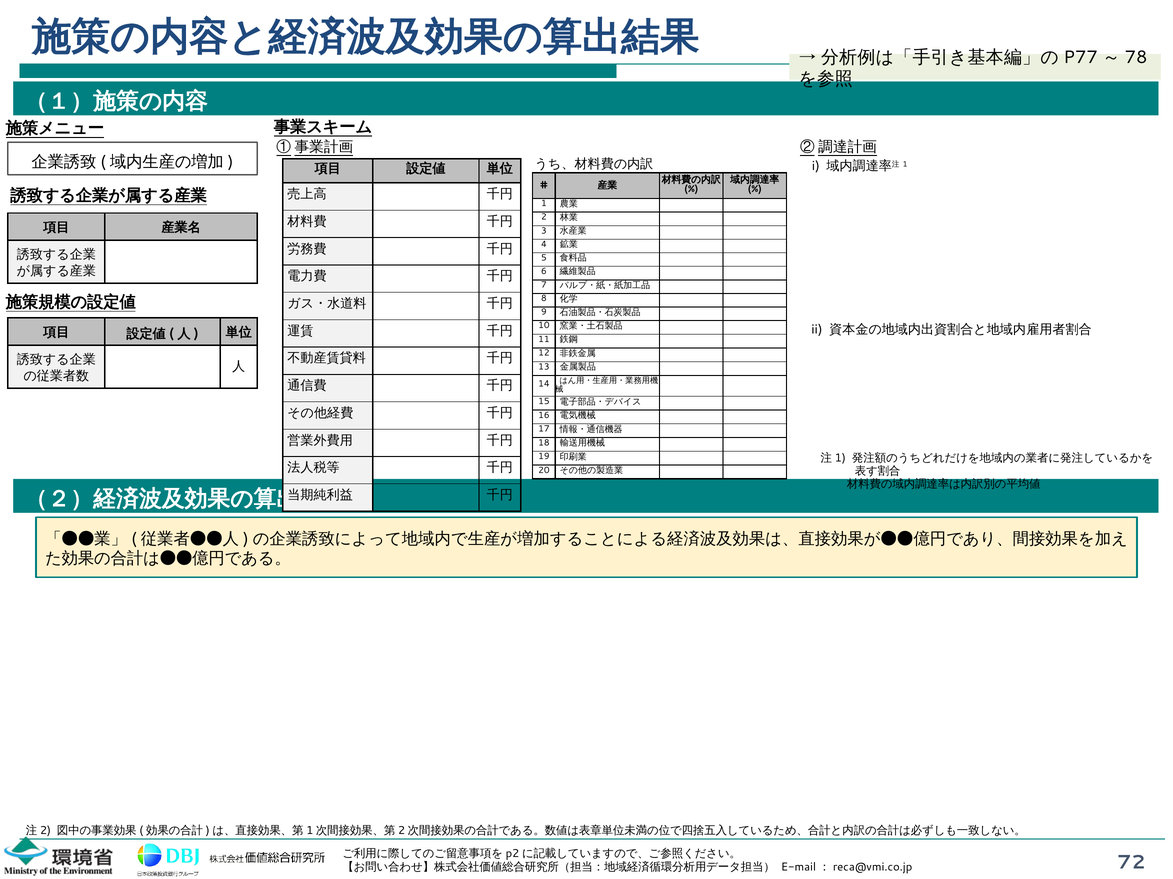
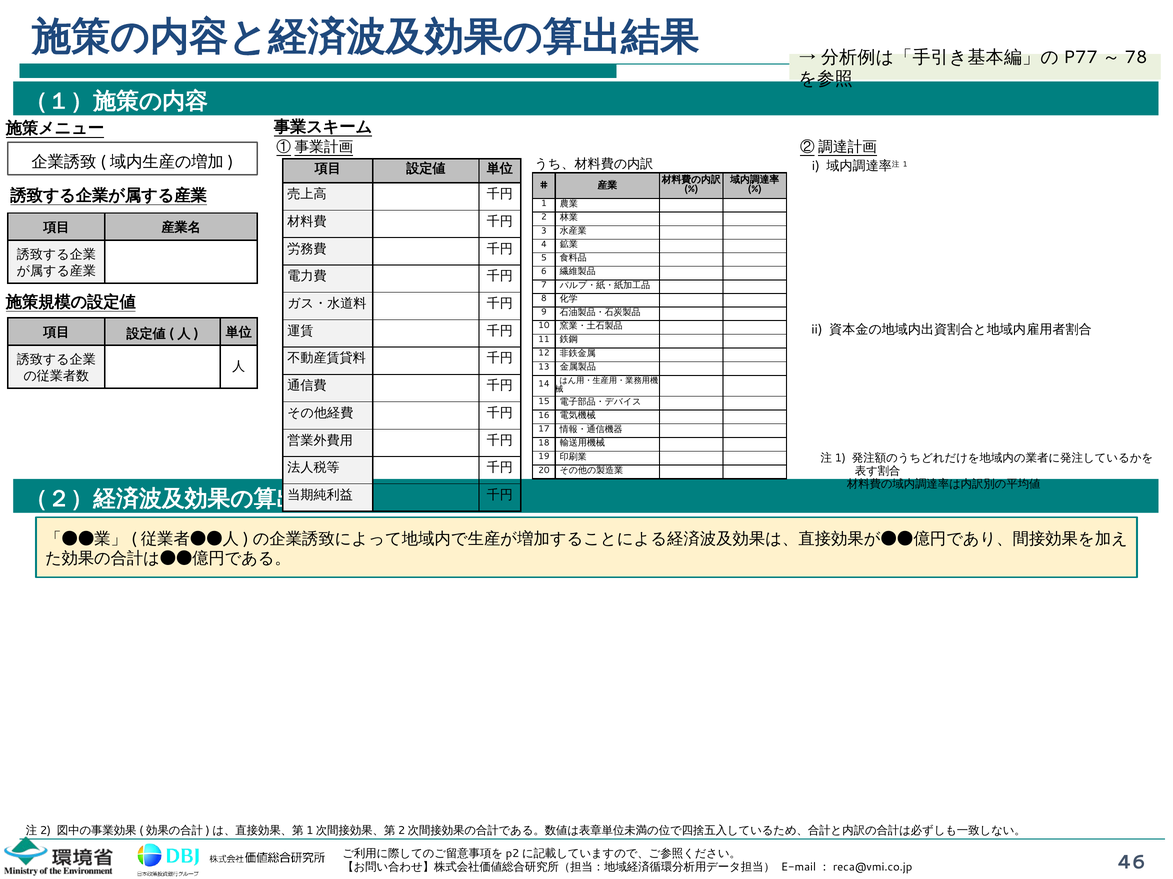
72: 72 -> 46
